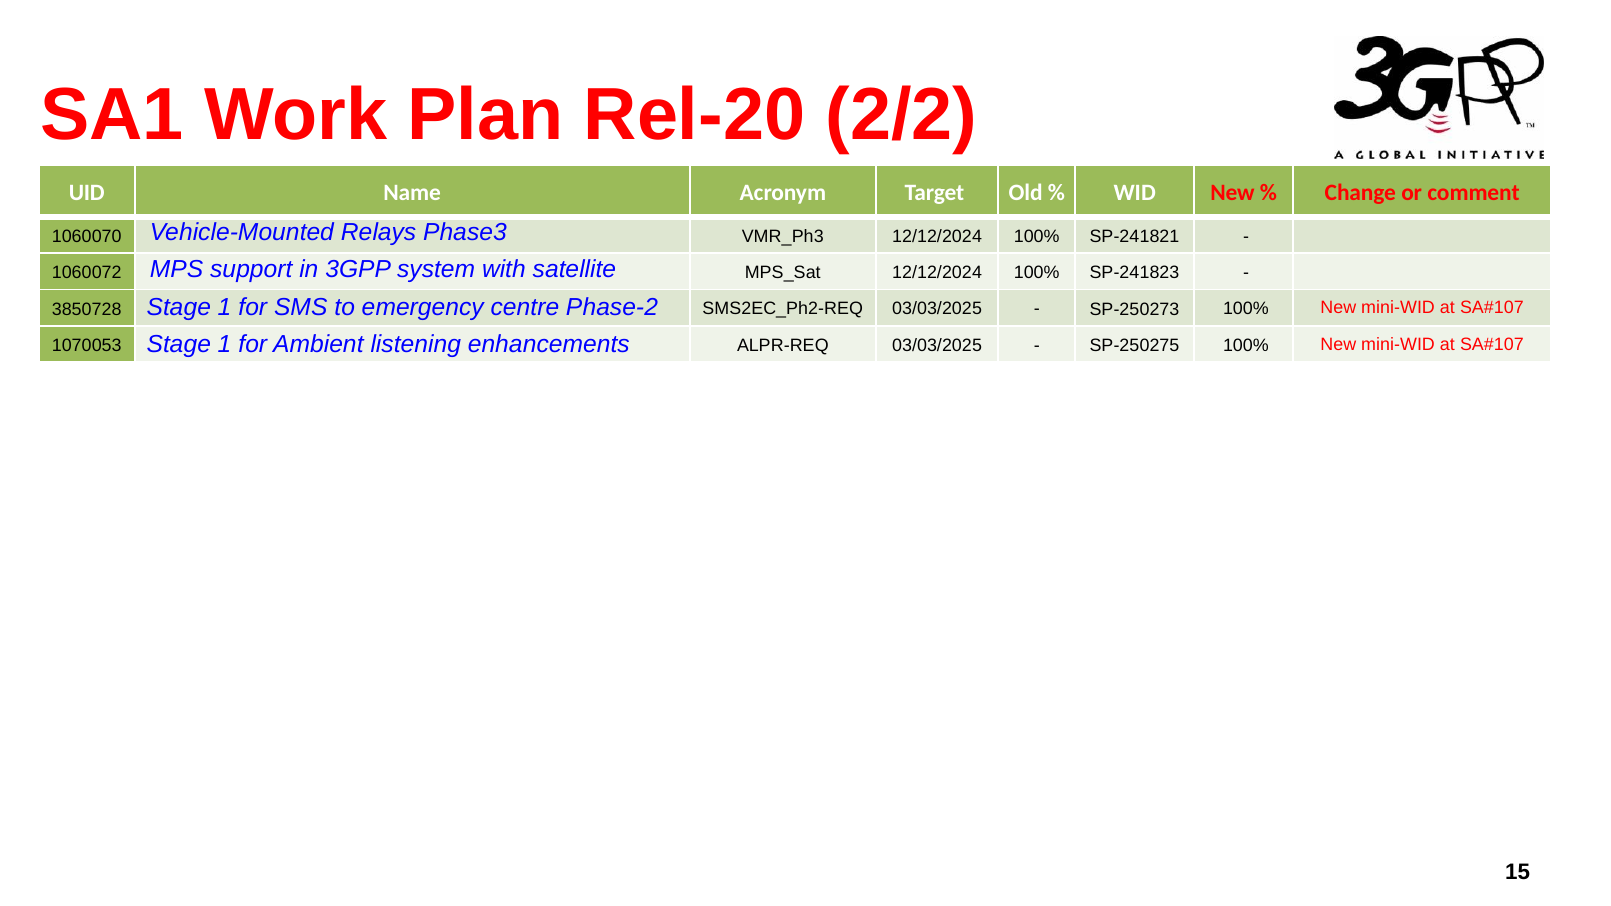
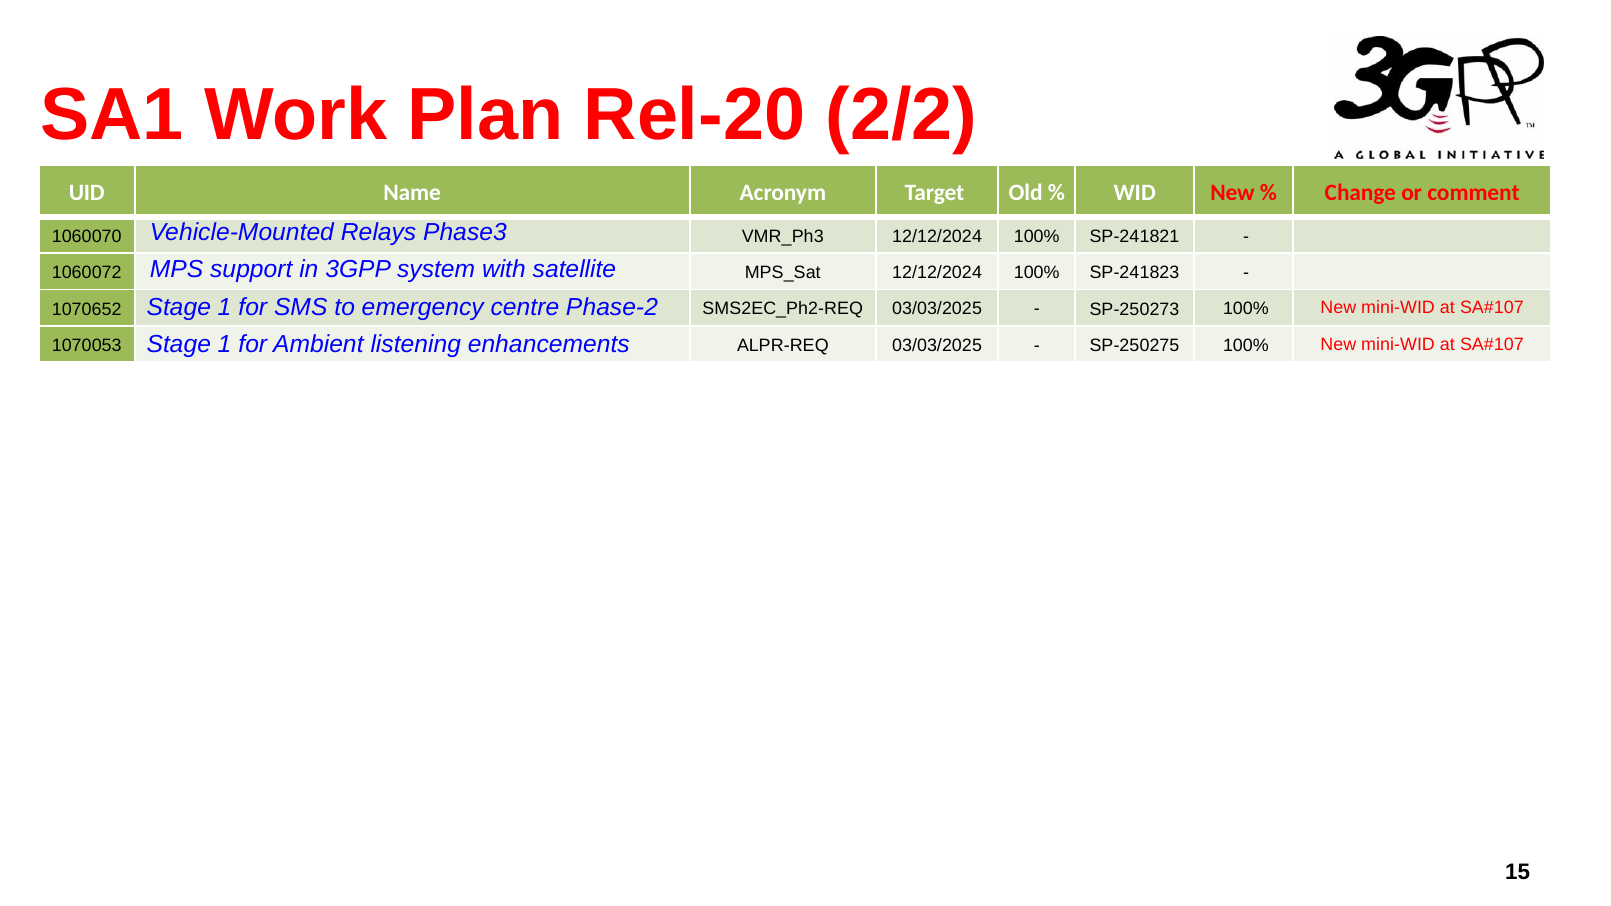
3850728: 3850728 -> 1070652
